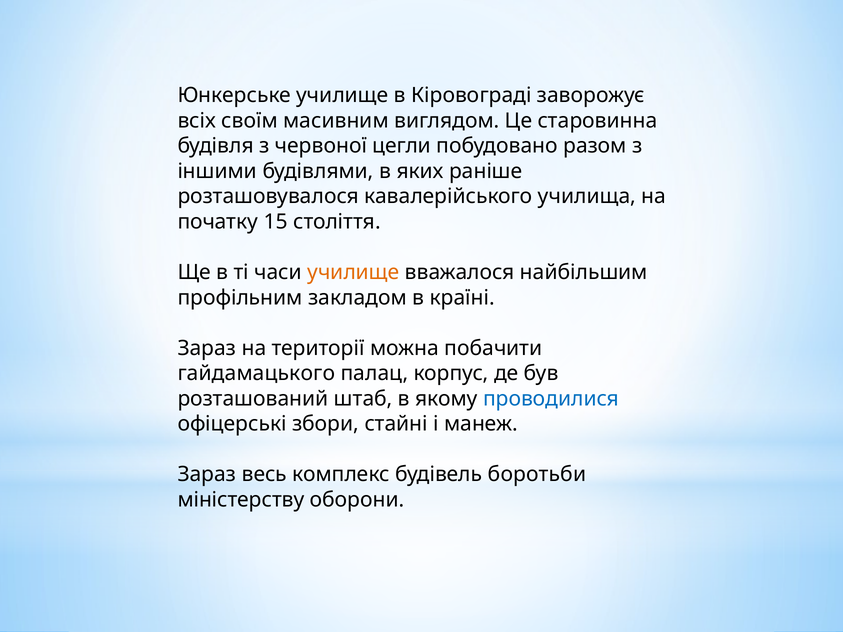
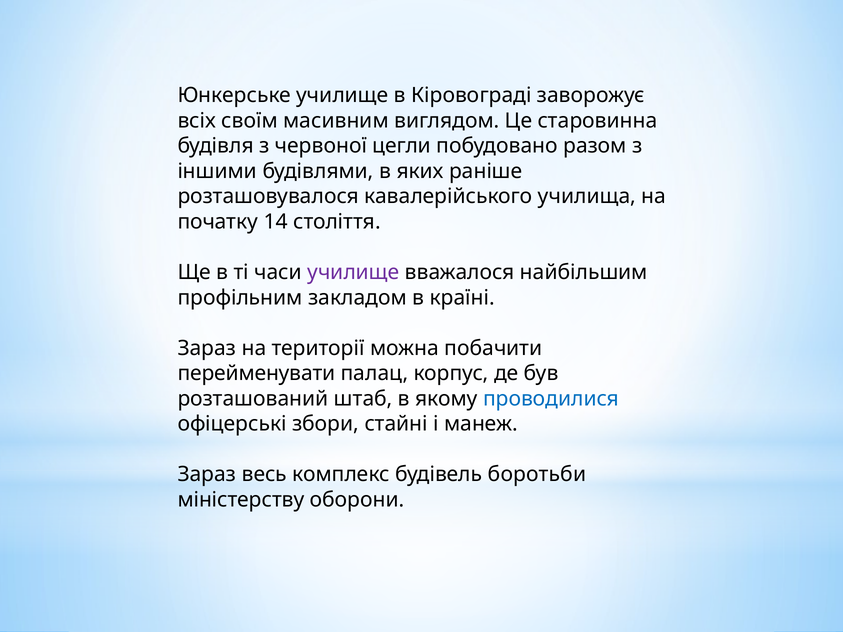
15: 15 -> 14
училище at (353, 272) colour: orange -> purple
гайдамацького: гайдамацького -> перейменувати
